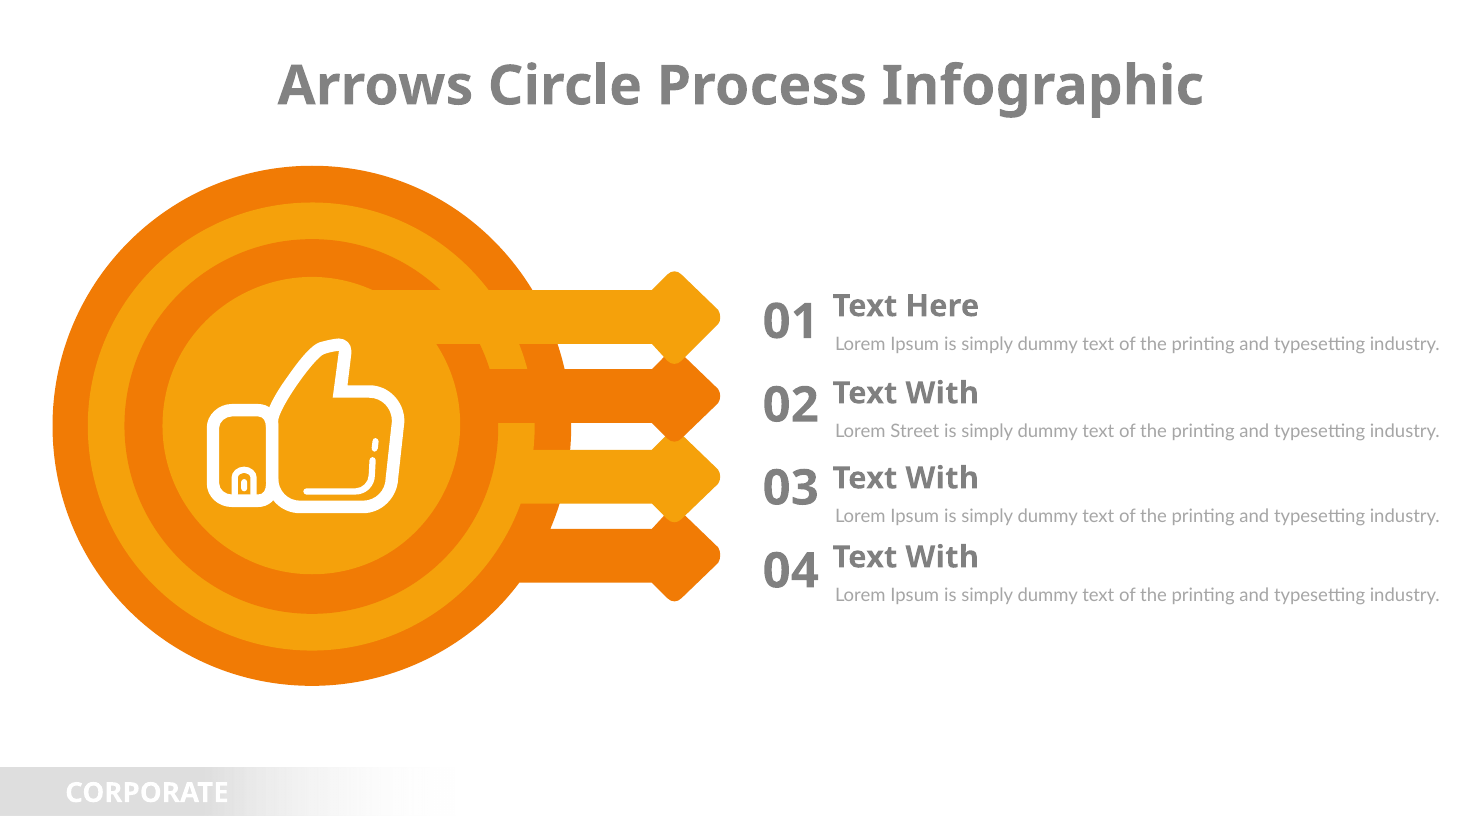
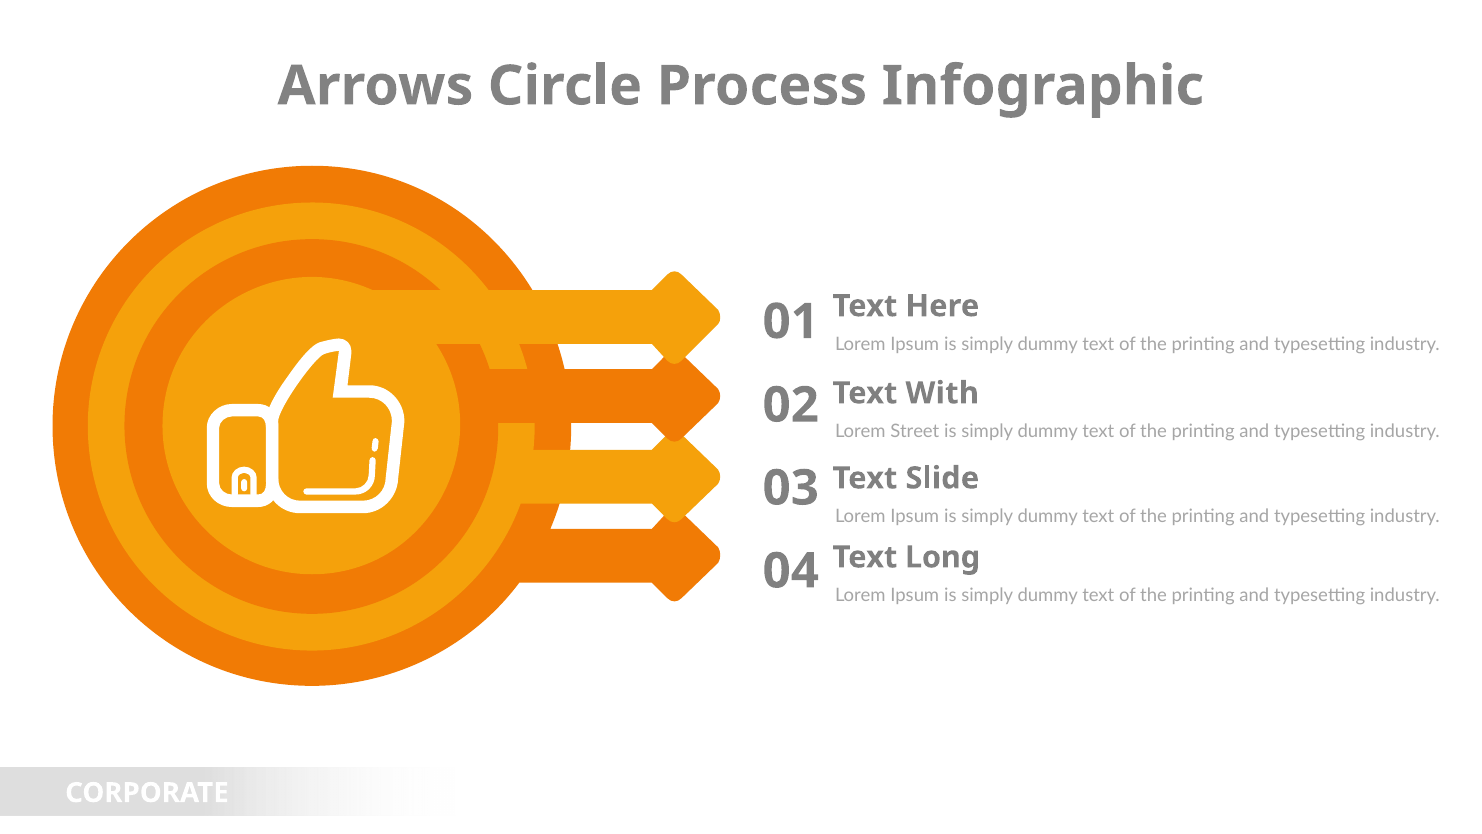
With at (942, 478): With -> Slide
With at (942, 557): With -> Long
